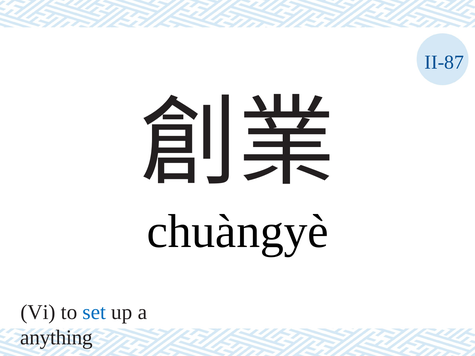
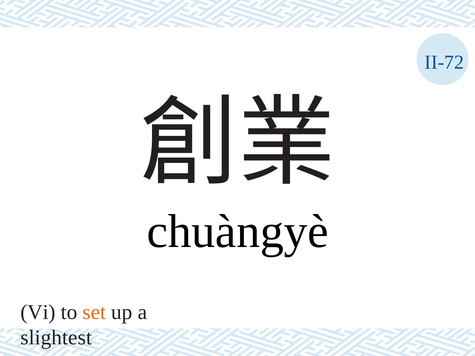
II-87: II-87 -> II-72
set colour: blue -> orange
anything: anything -> slightest
